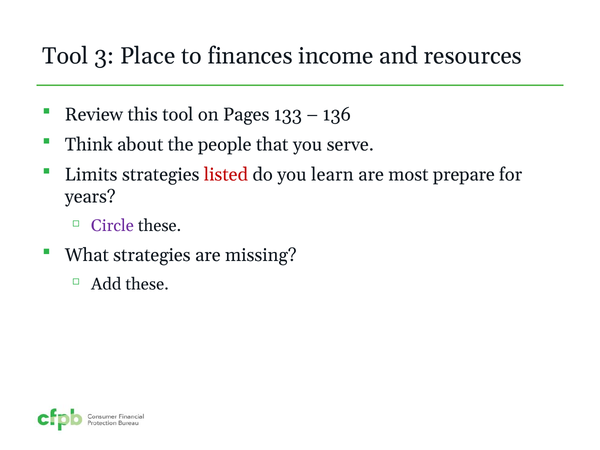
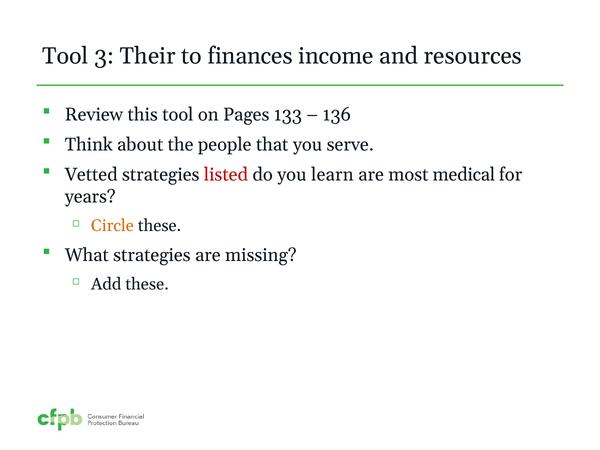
Place: Place -> Their
Limits: Limits -> Vetted
prepare: prepare -> medical
Circle colour: purple -> orange
